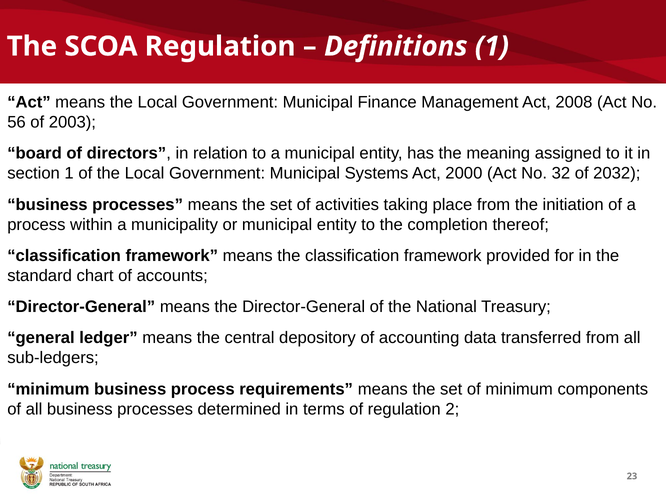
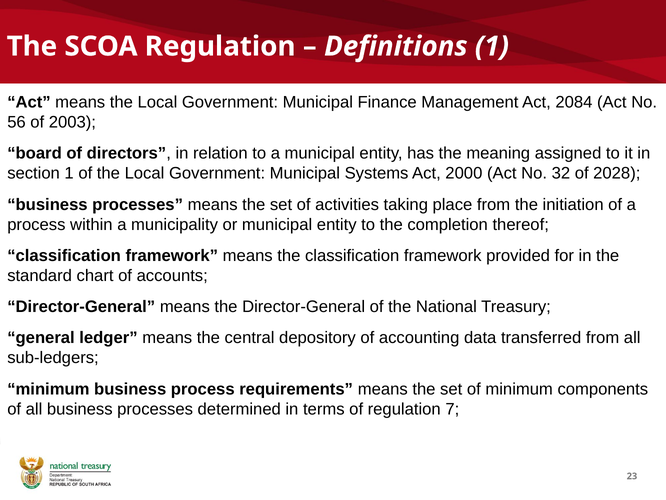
2008: 2008 -> 2084
2032: 2032 -> 2028
2: 2 -> 7
